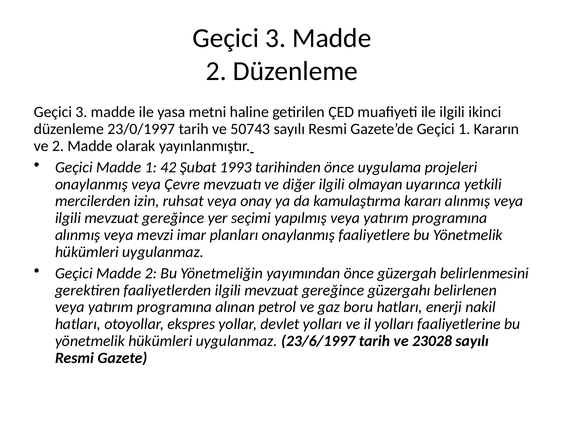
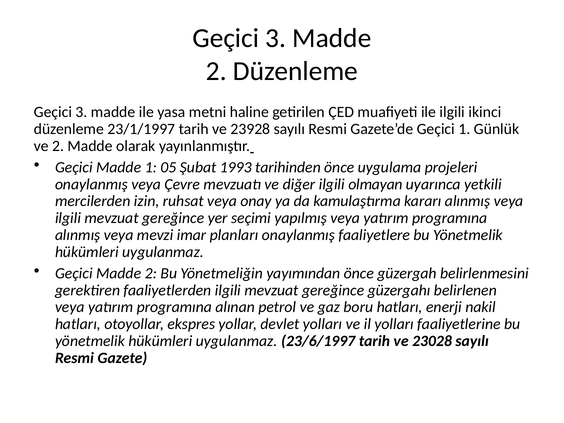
23/0/1997: 23/0/1997 -> 23/1/1997
50743: 50743 -> 23928
Kararın: Kararın -> Günlük
42: 42 -> 05
